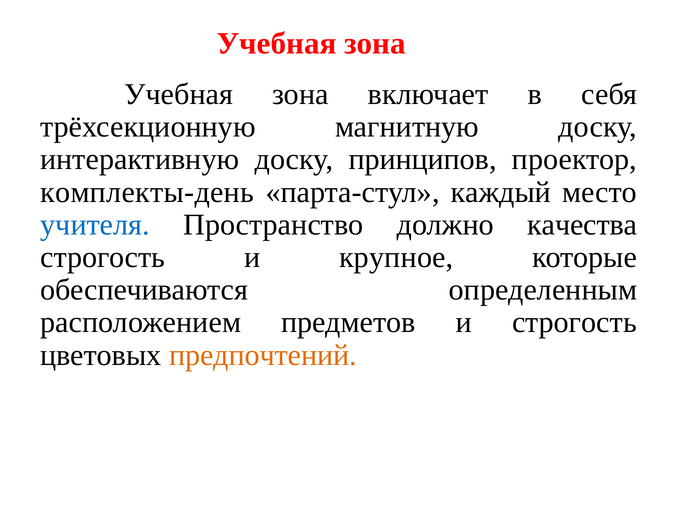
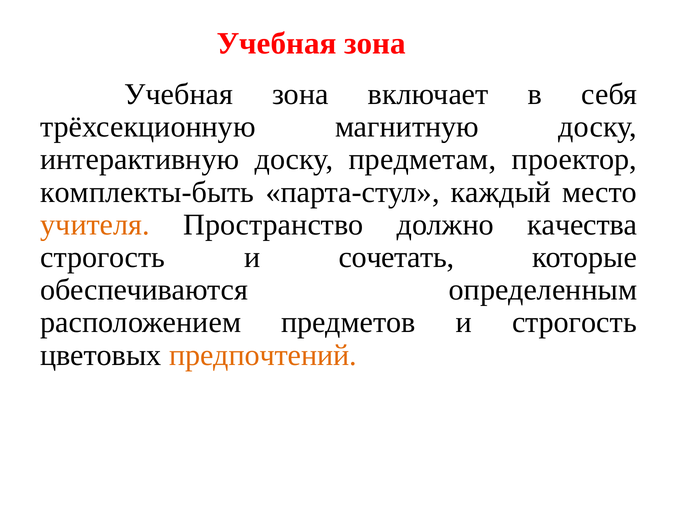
принципов: принципов -> предметам
комплекты-день: комплекты-день -> комплекты-быть
учителя colour: blue -> orange
крупное: крупное -> сочетать
